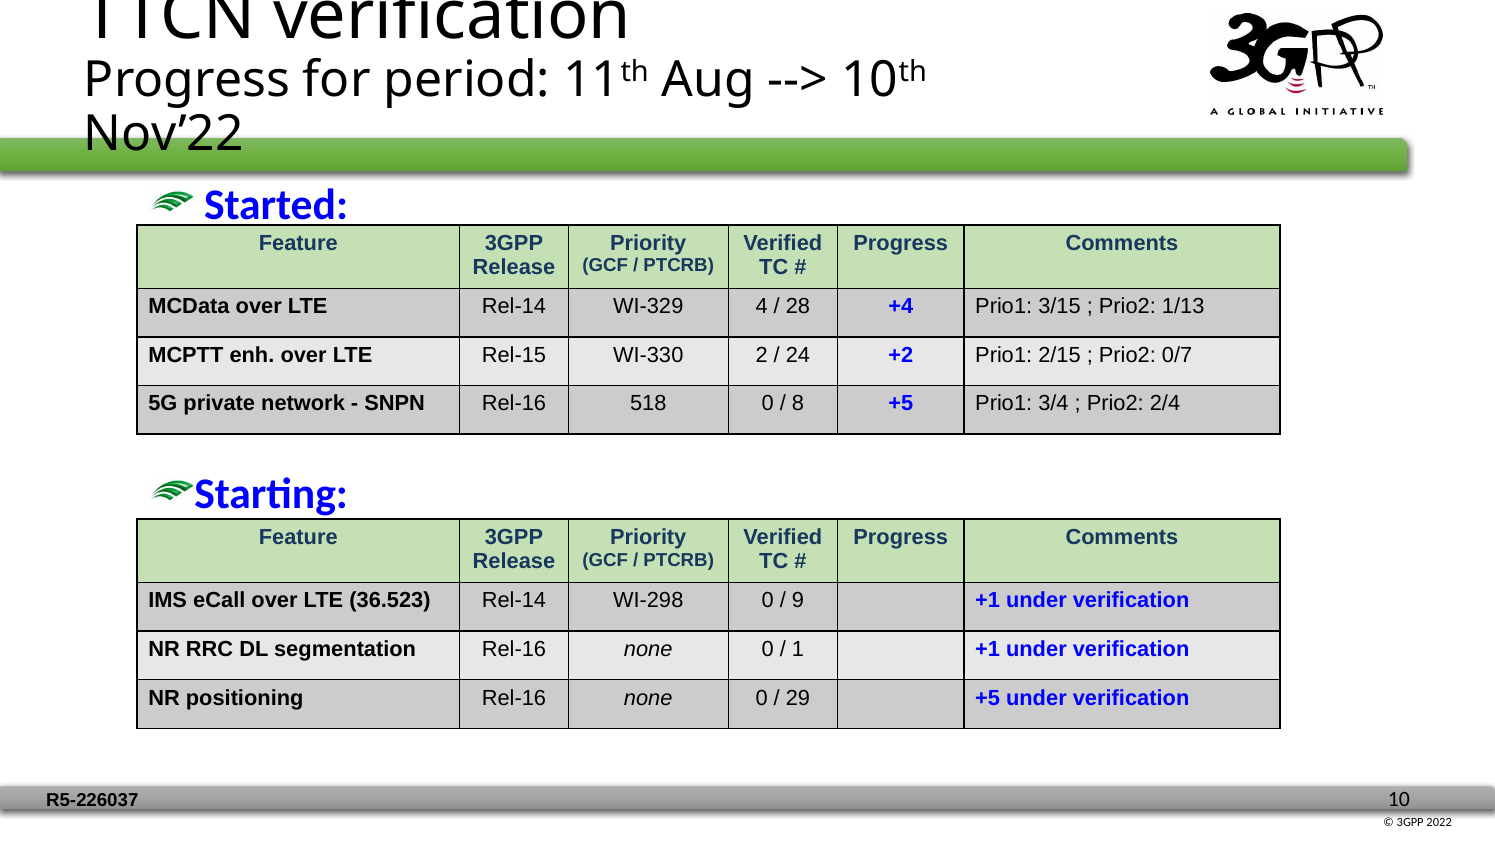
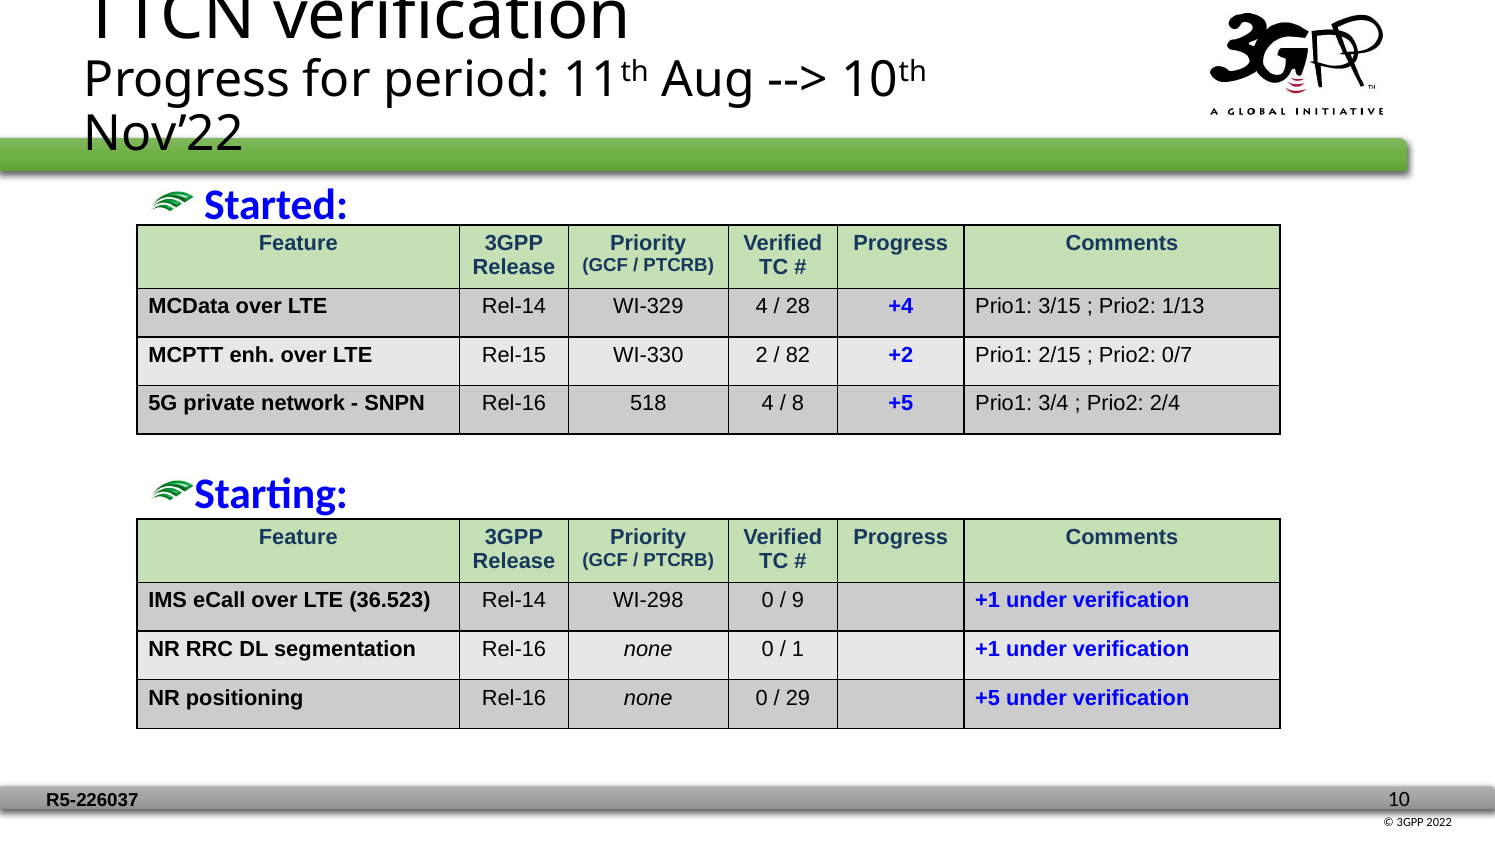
24: 24 -> 82
518 0: 0 -> 4
